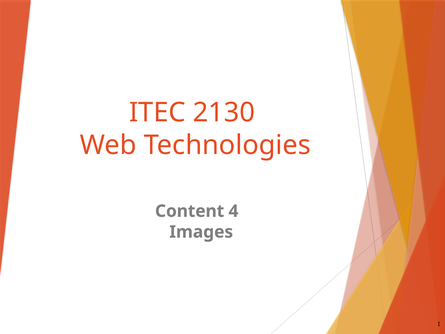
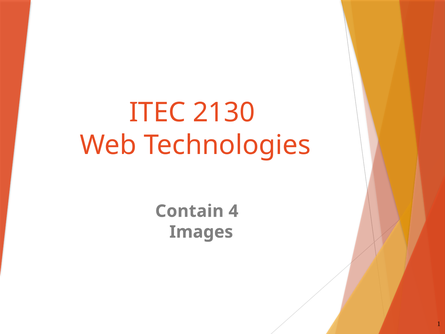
Content: Content -> Contain
